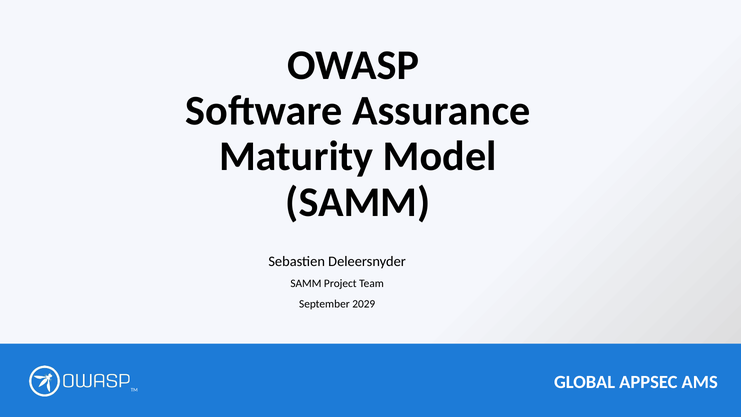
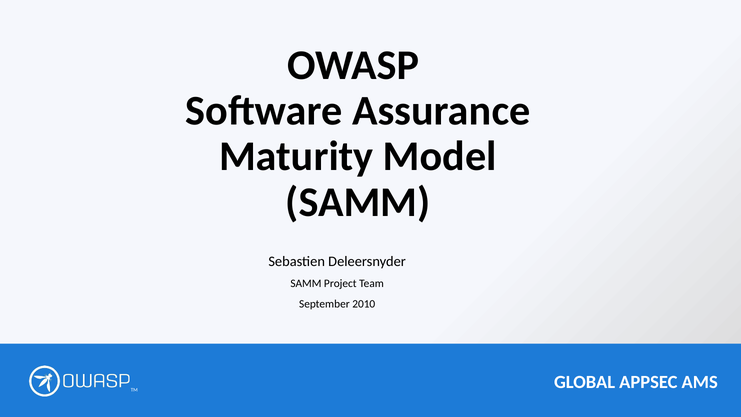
2029: 2029 -> 2010
